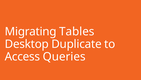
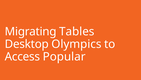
Duplicate: Duplicate -> Olympics
Queries: Queries -> Popular
